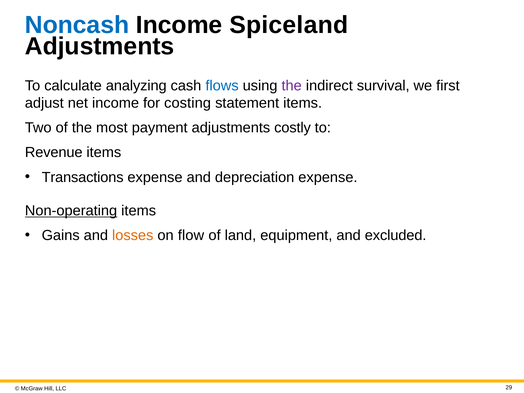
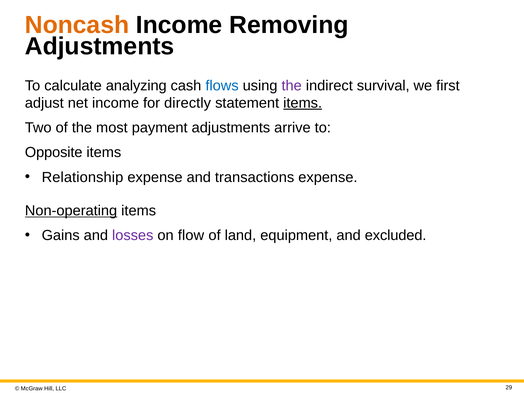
Noncash colour: blue -> orange
Spiceland: Spiceland -> Removing
costing: costing -> directly
items at (303, 103) underline: none -> present
costly: costly -> arrive
Revenue: Revenue -> Opposite
Transactions: Transactions -> Relationship
depreciation: depreciation -> transactions
losses colour: orange -> purple
